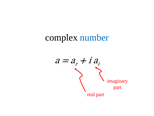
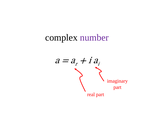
number colour: blue -> purple
